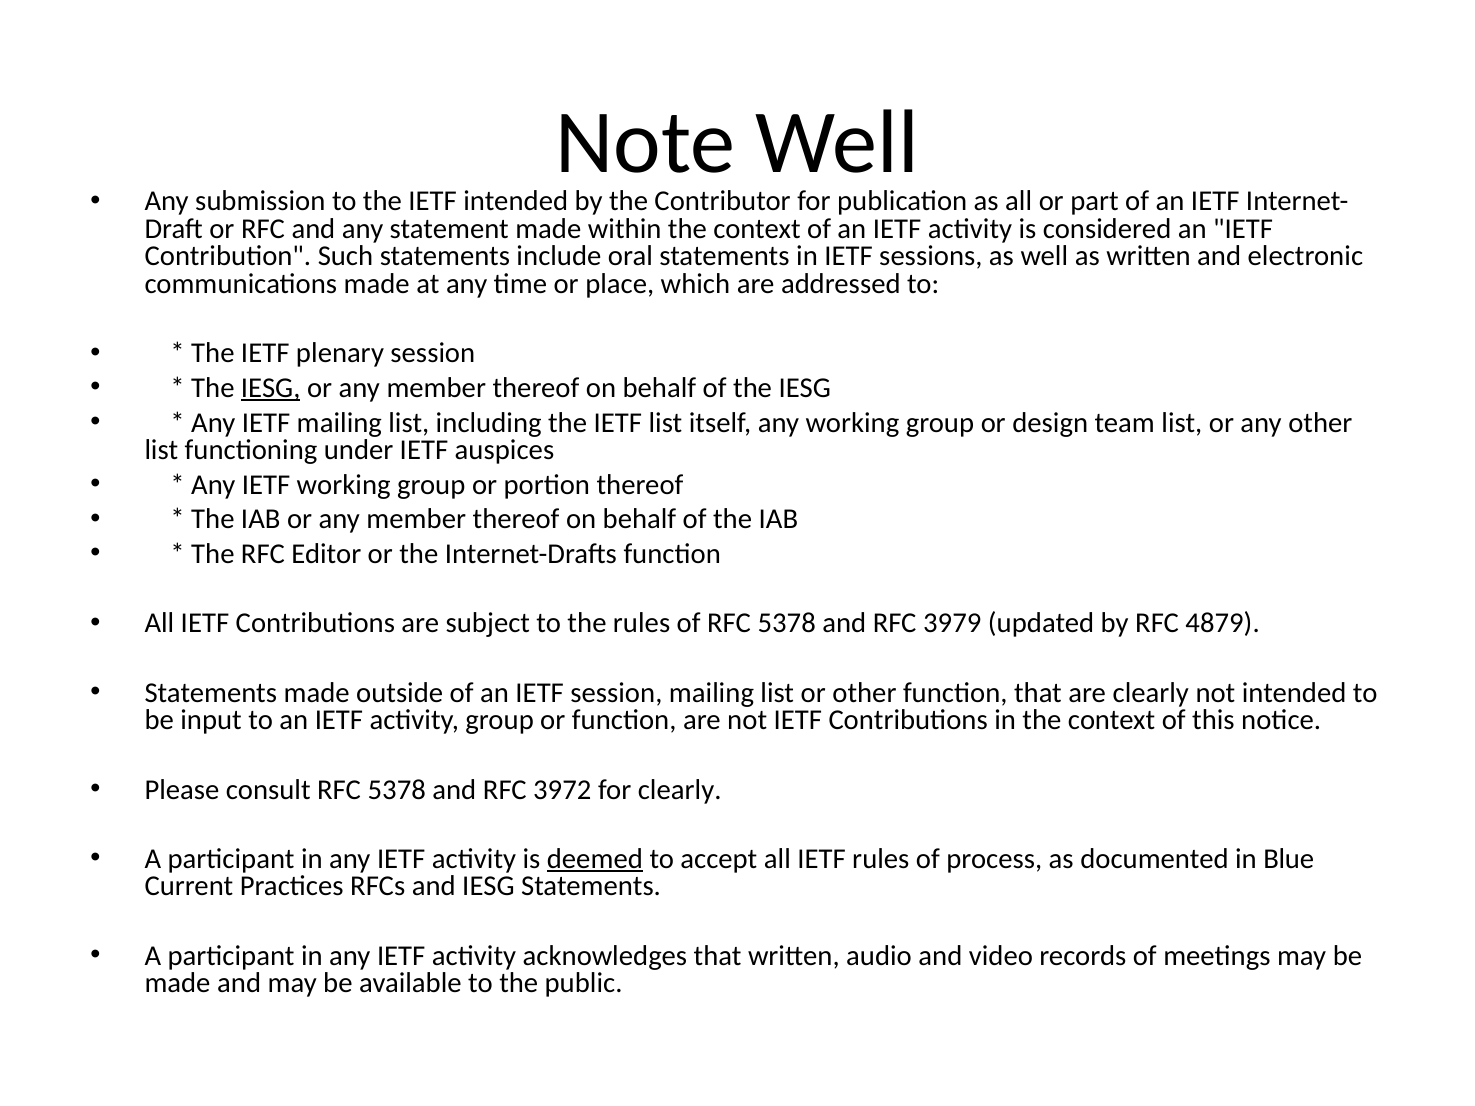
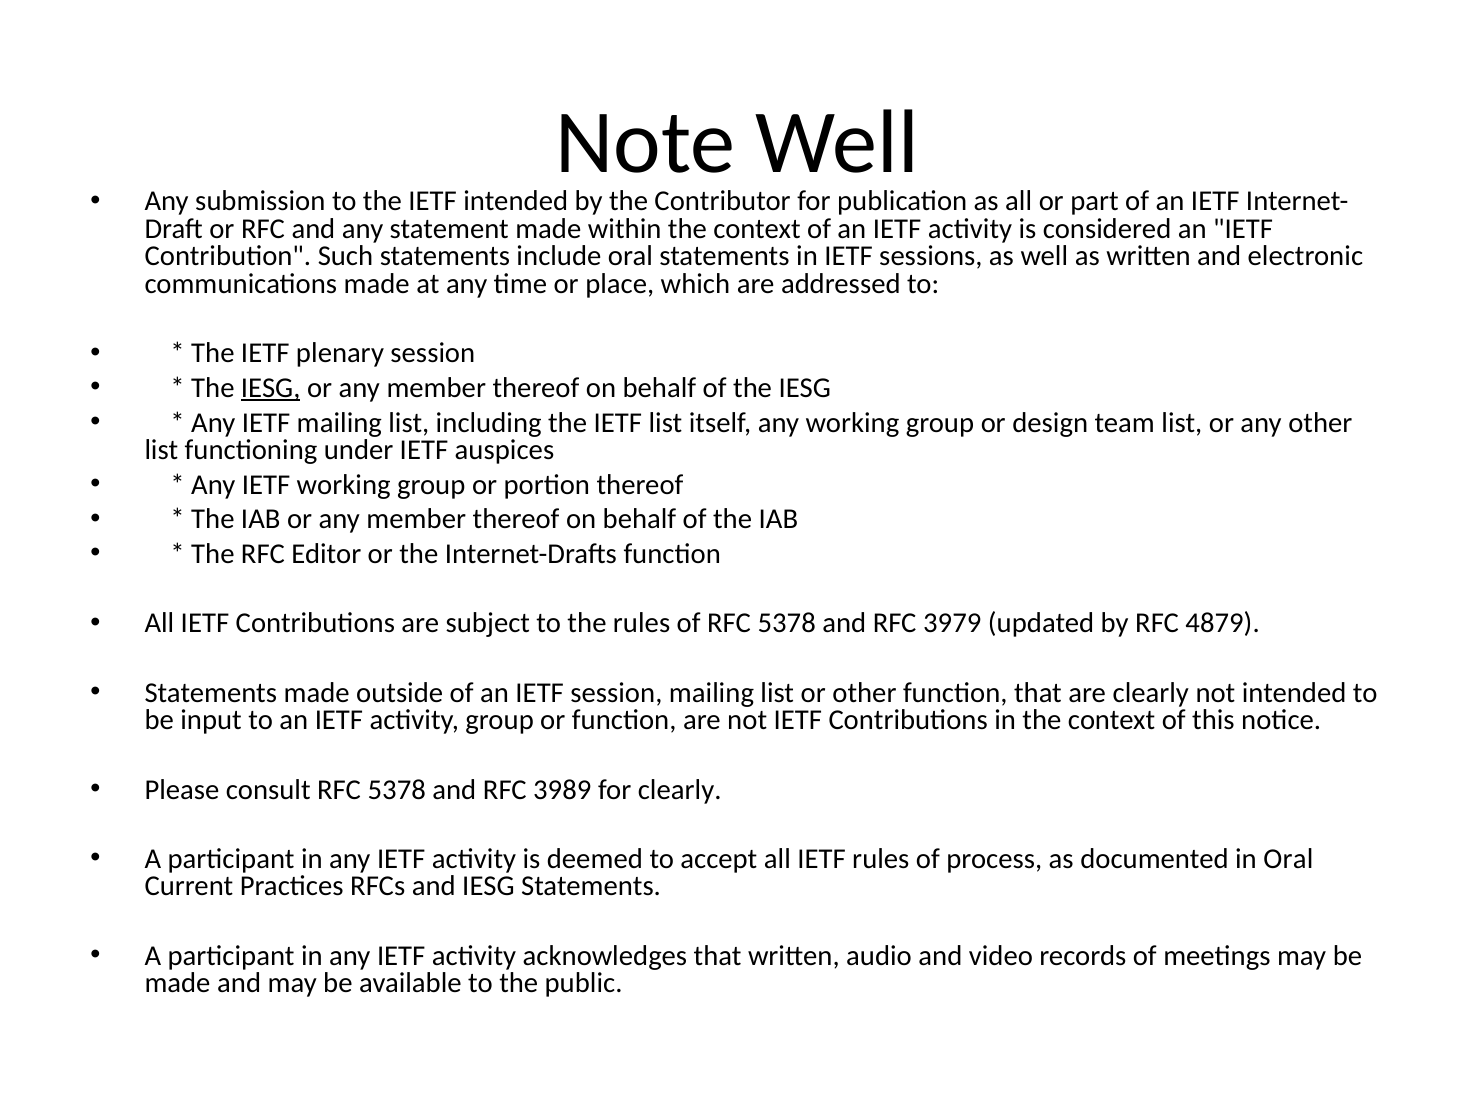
3972: 3972 -> 3989
deemed underline: present -> none
in Blue: Blue -> Oral
